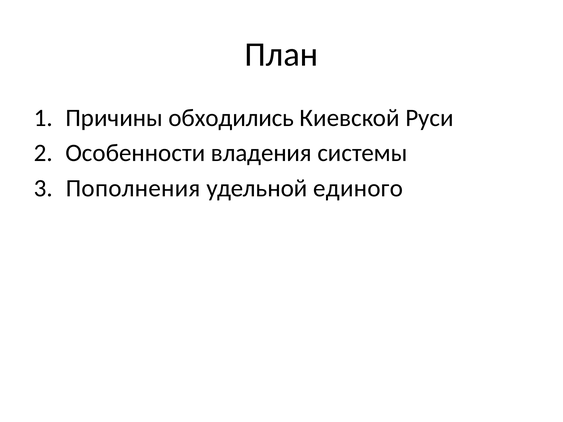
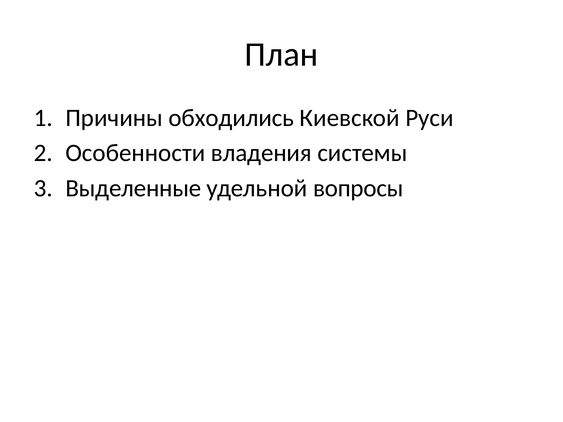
Пополнения: Пополнения -> Выделенные
единого: единого -> вопросы
